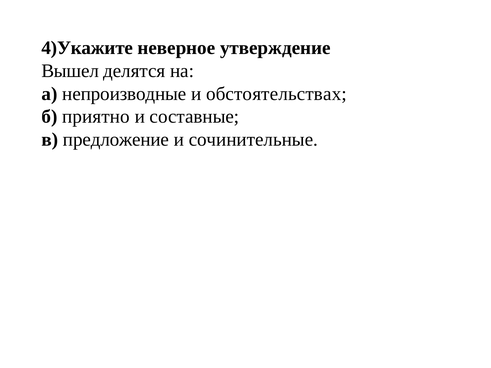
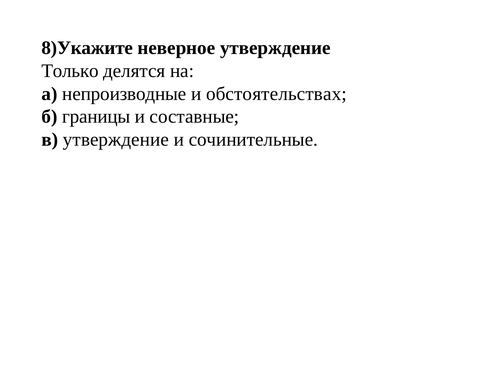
4)Укажите: 4)Укажите -> 8)Укажите
Вышел: Вышел -> Только
приятно: приятно -> границы
в предложение: предложение -> утверждение
